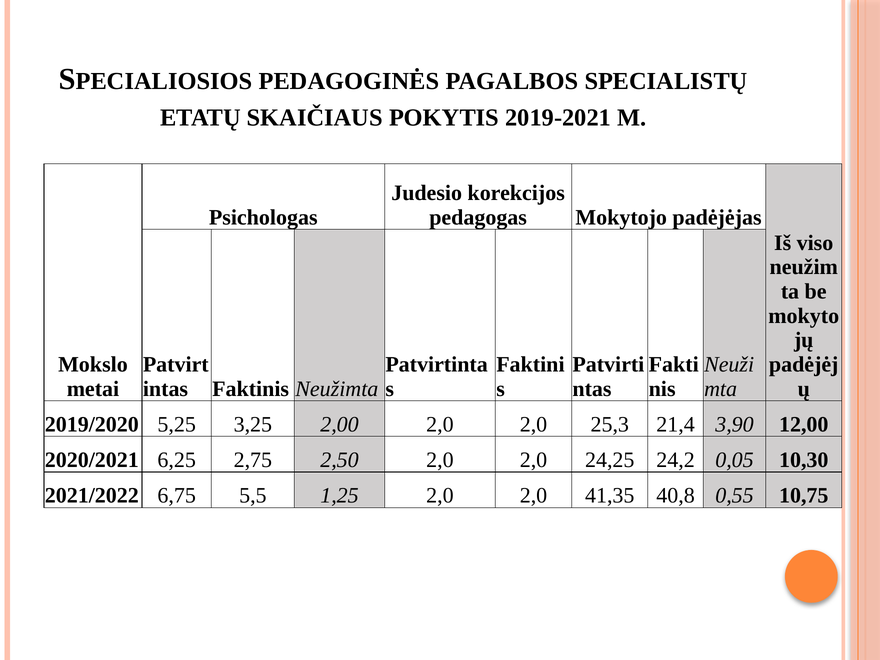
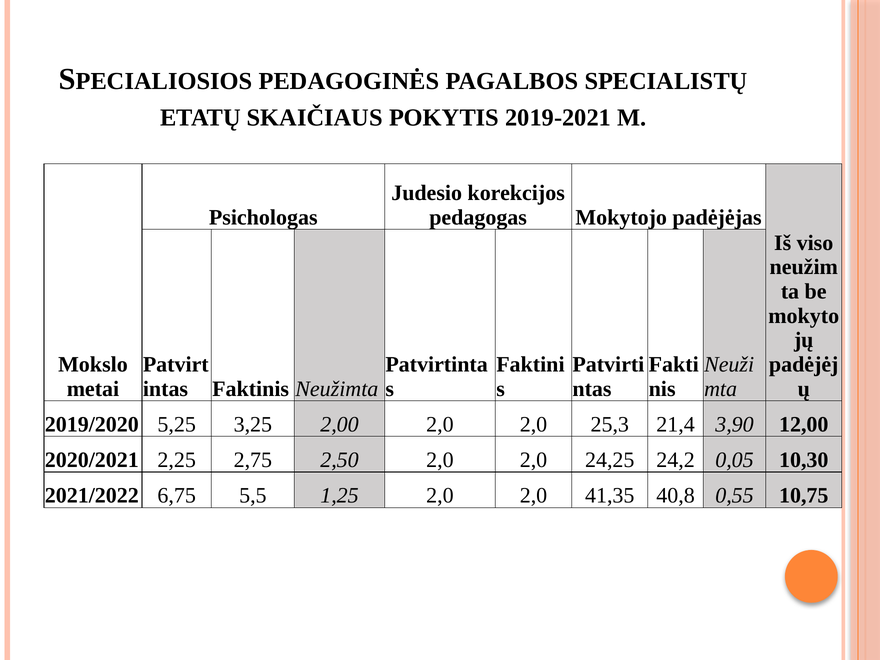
6,25: 6,25 -> 2,25
